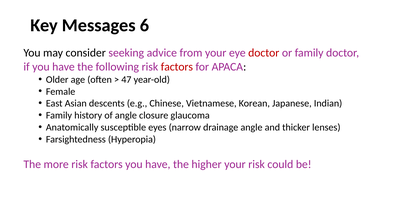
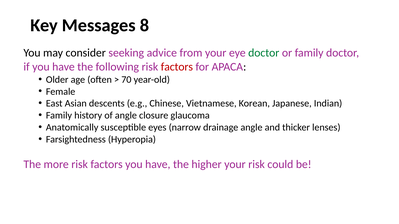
6: 6 -> 8
doctor at (264, 53) colour: red -> green
47: 47 -> 70
